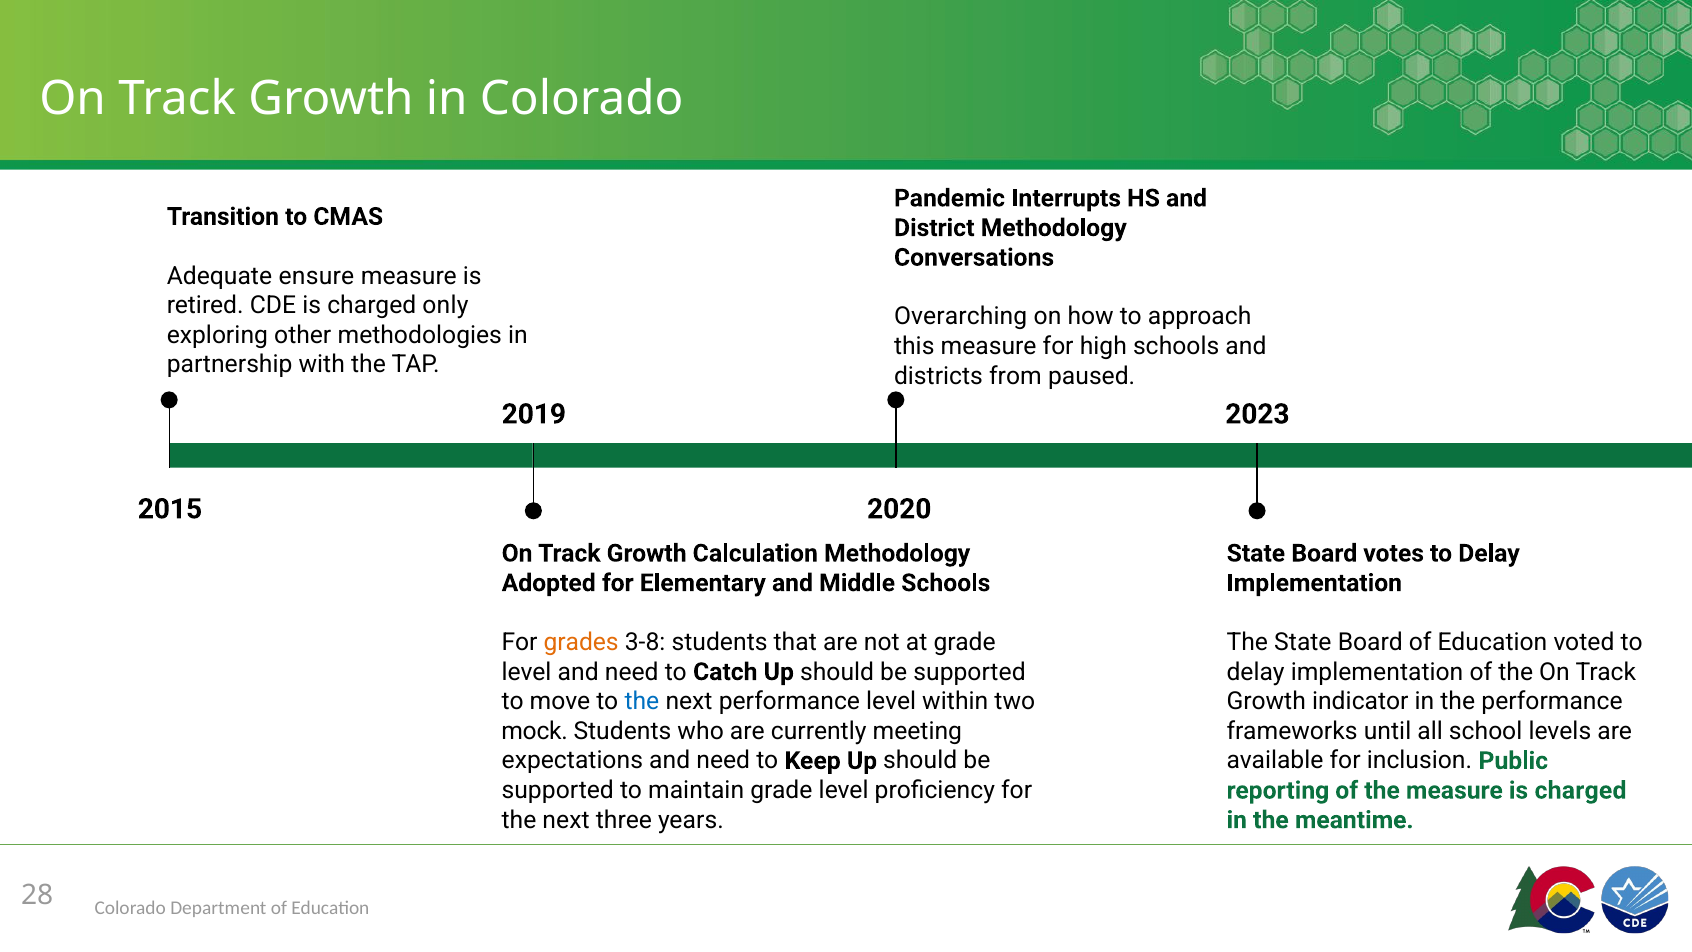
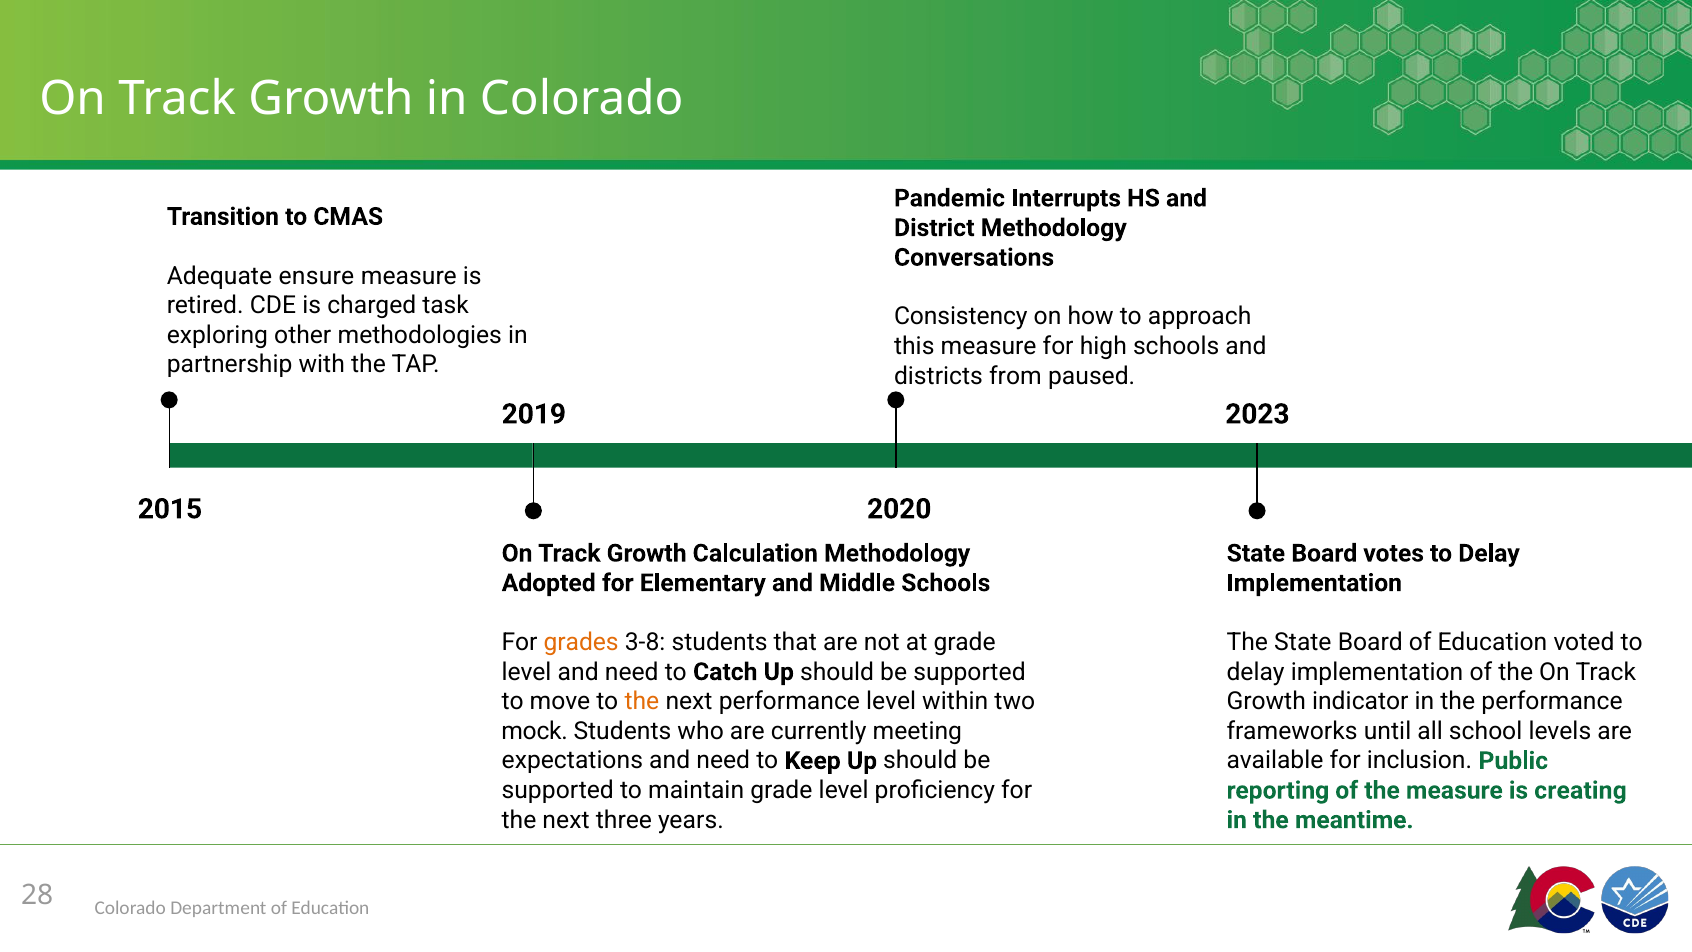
only: only -> task
Overarching: Overarching -> Consistency
the at (642, 701) colour: blue -> orange
measure is charged: charged -> creating
